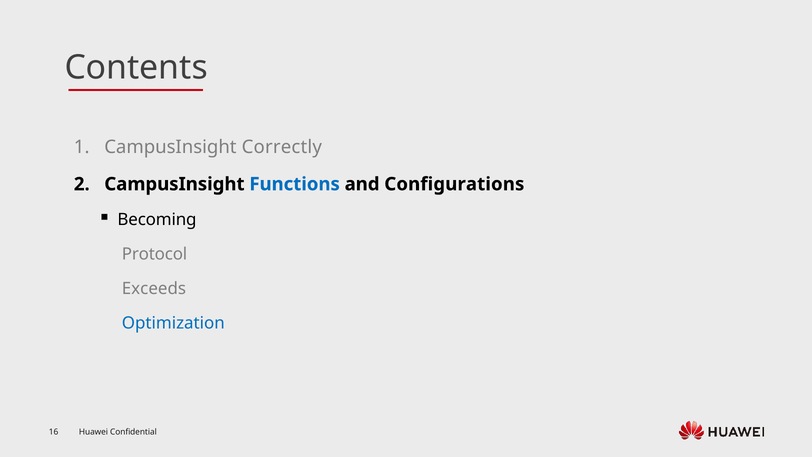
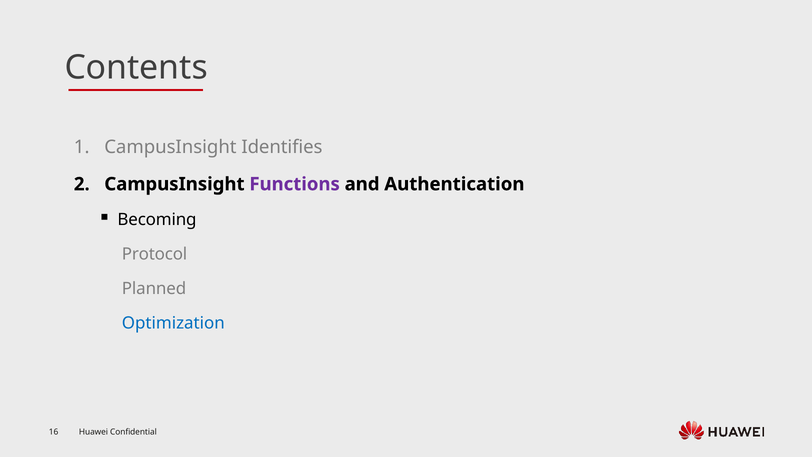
Correctly: Correctly -> Identifies
Functions colour: blue -> purple
Configurations: Configurations -> Authentication
Exceeds: Exceeds -> Planned
